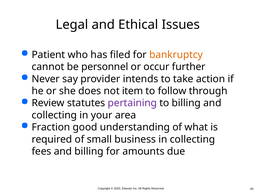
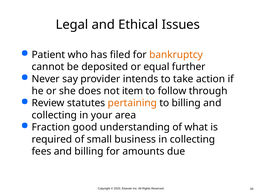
personnel: personnel -> deposited
occur: occur -> equal
pertaining colour: purple -> orange
